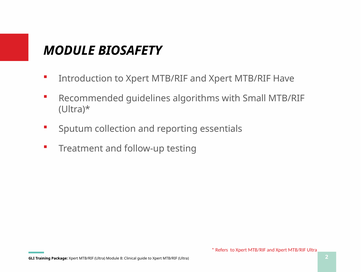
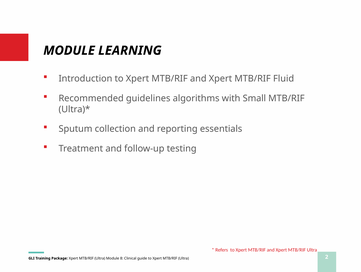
BIOSAFETY: BIOSAFETY -> LEARNING
Have: Have -> Fluid
